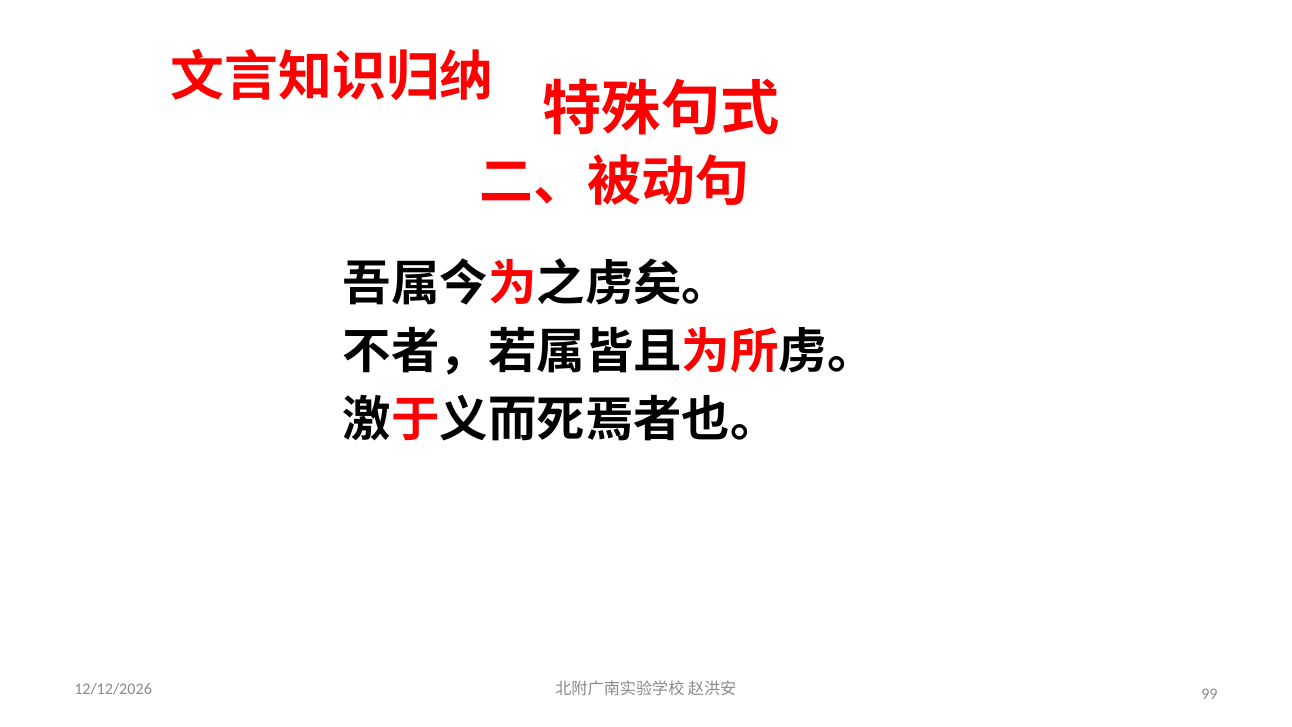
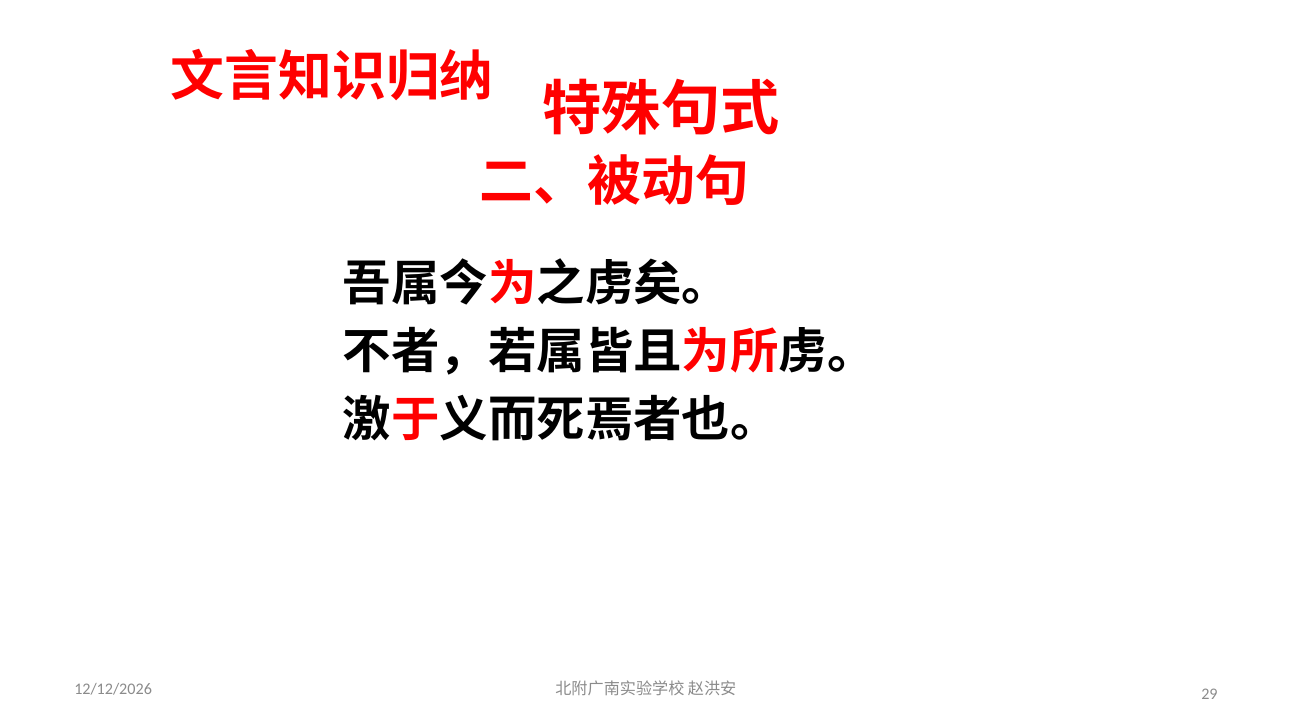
99: 99 -> 29
